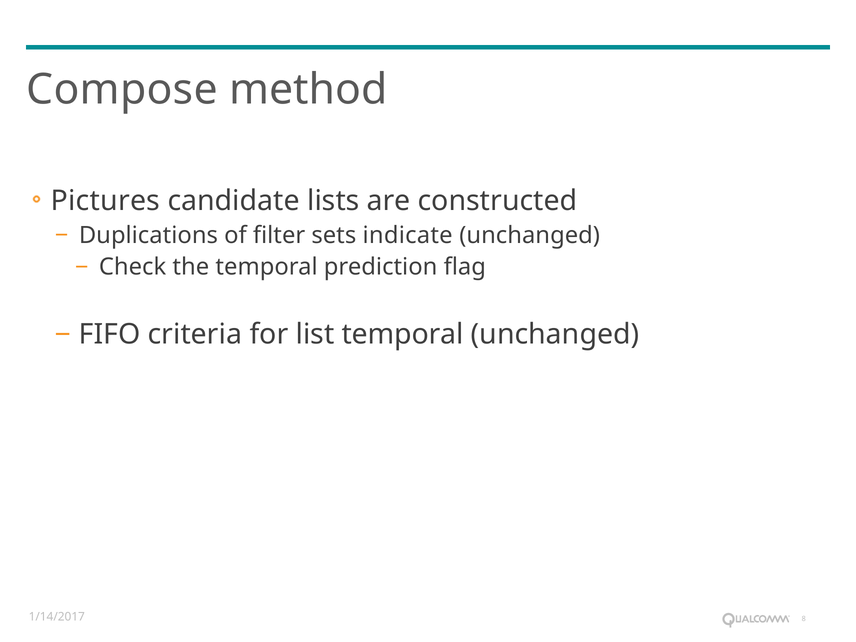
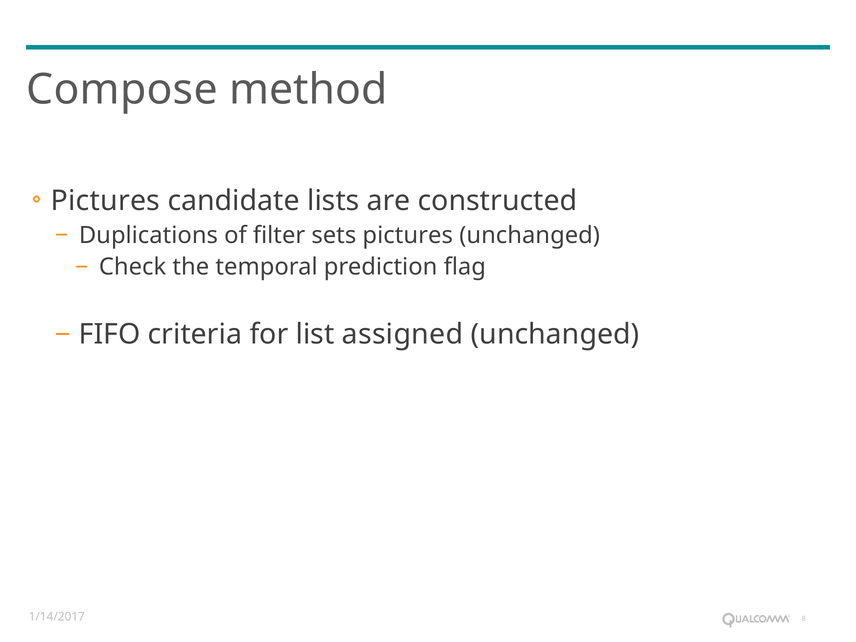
sets indicate: indicate -> pictures
list temporal: temporal -> assigned
